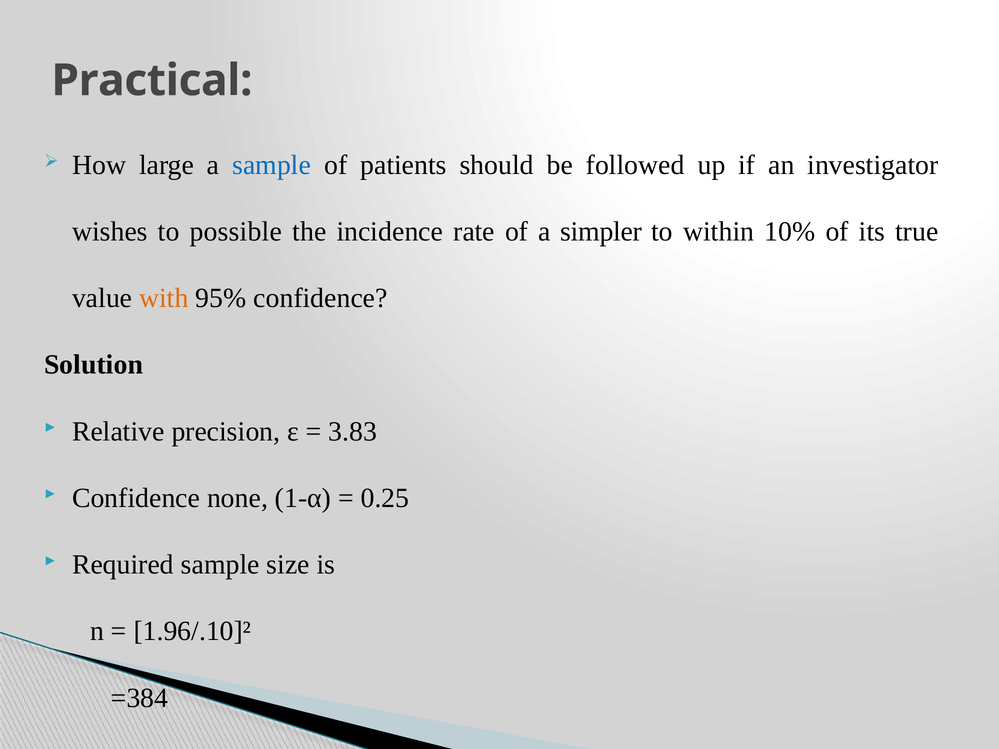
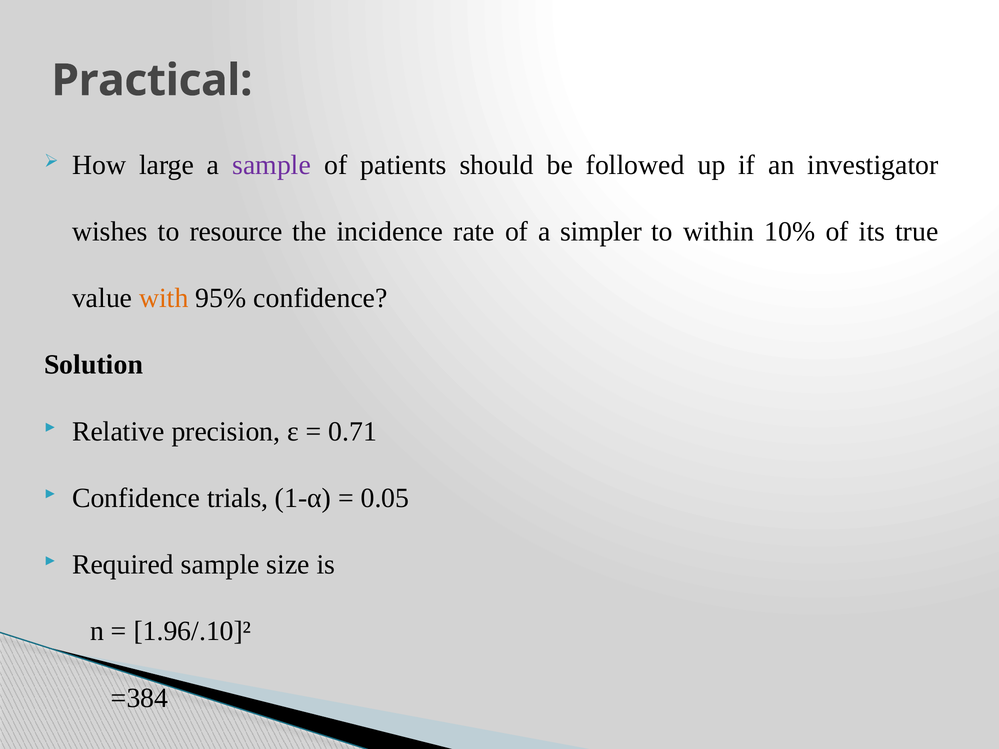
sample at (272, 165) colour: blue -> purple
possible: possible -> resource
3.83: 3.83 -> 0.71
none: none -> trials
0.25: 0.25 -> 0.05
